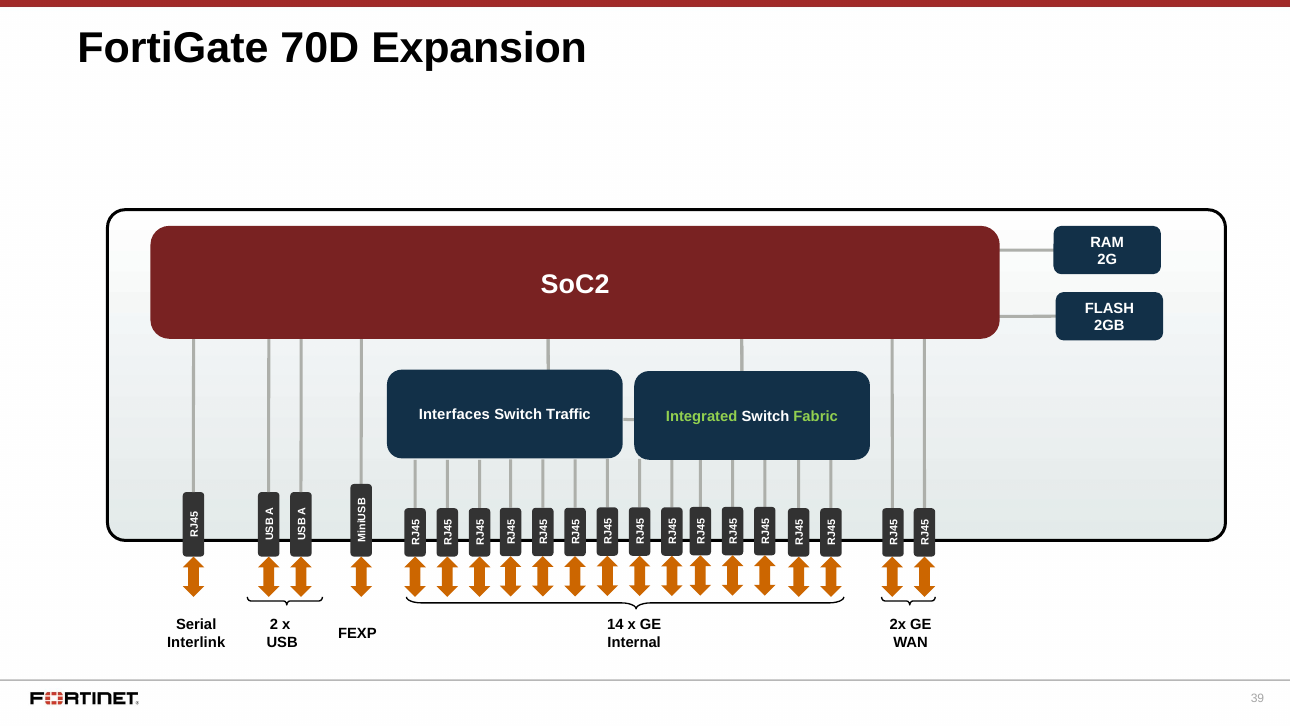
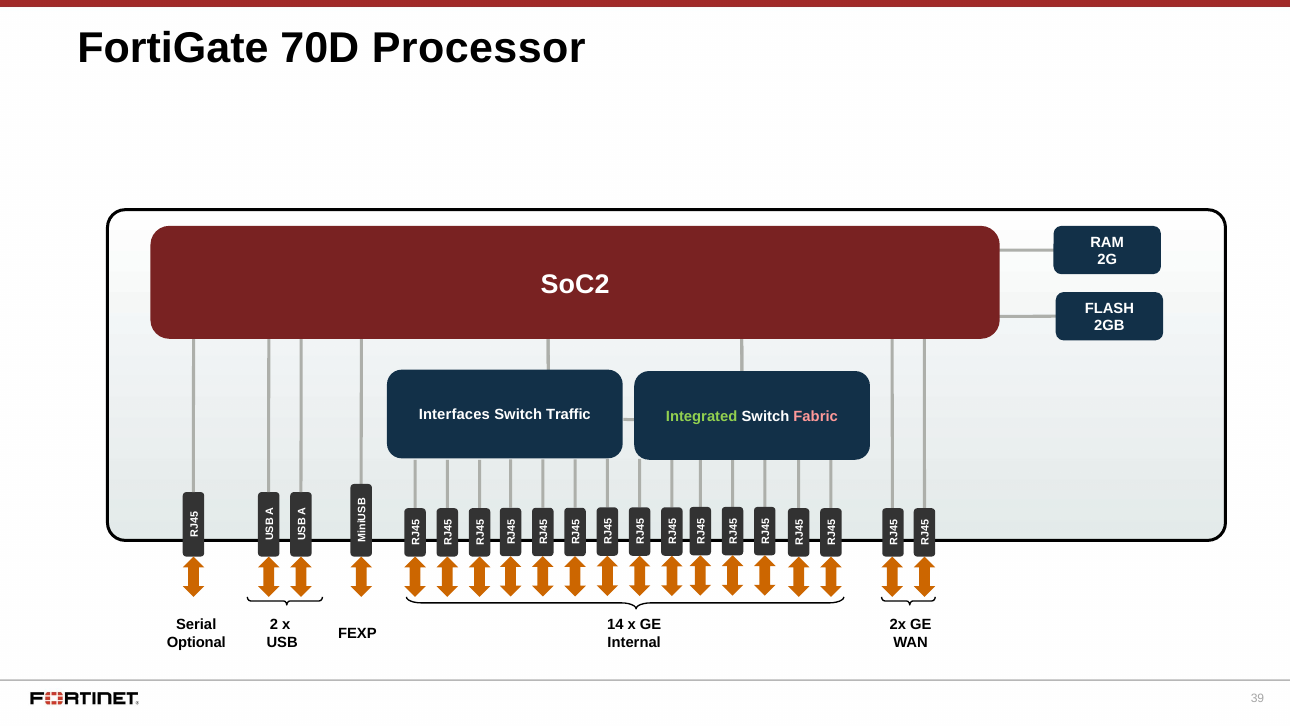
Expansion: Expansion -> Processor
Fabric colour: light green -> pink
Interlink: Interlink -> Optional
